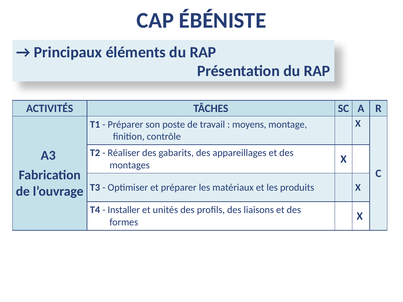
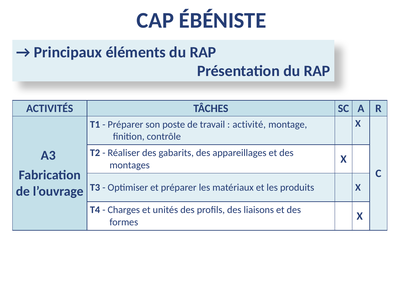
moyens: moyens -> activité
Installer: Installer -> Charges
